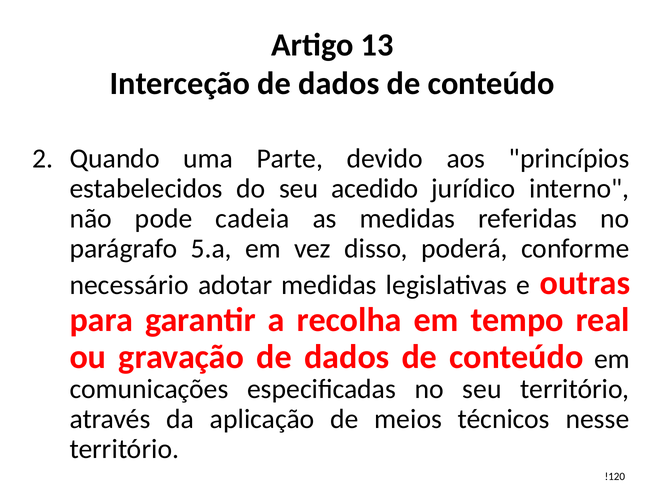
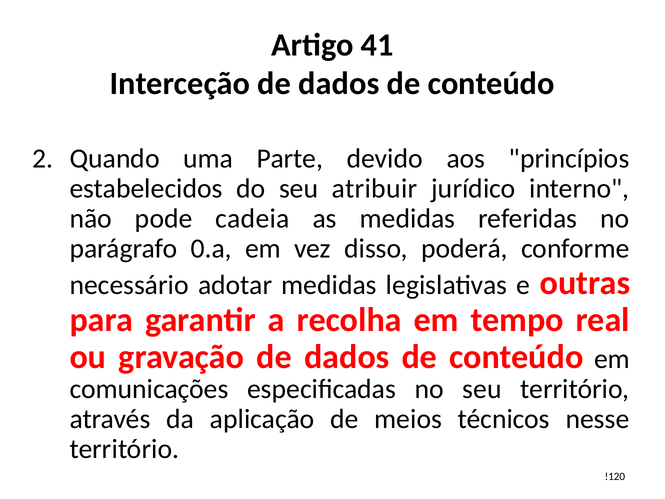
13: 13 -> 41
acedido: acedido -> atribuir
5.a: 5.a -> 0.a
